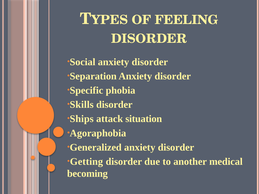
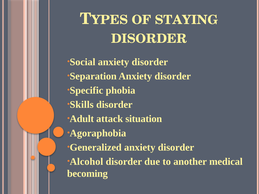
FEELING: FEELING -> STAYING
Ships: Ships -> Adult
Getting: Getting -> Alcohol
